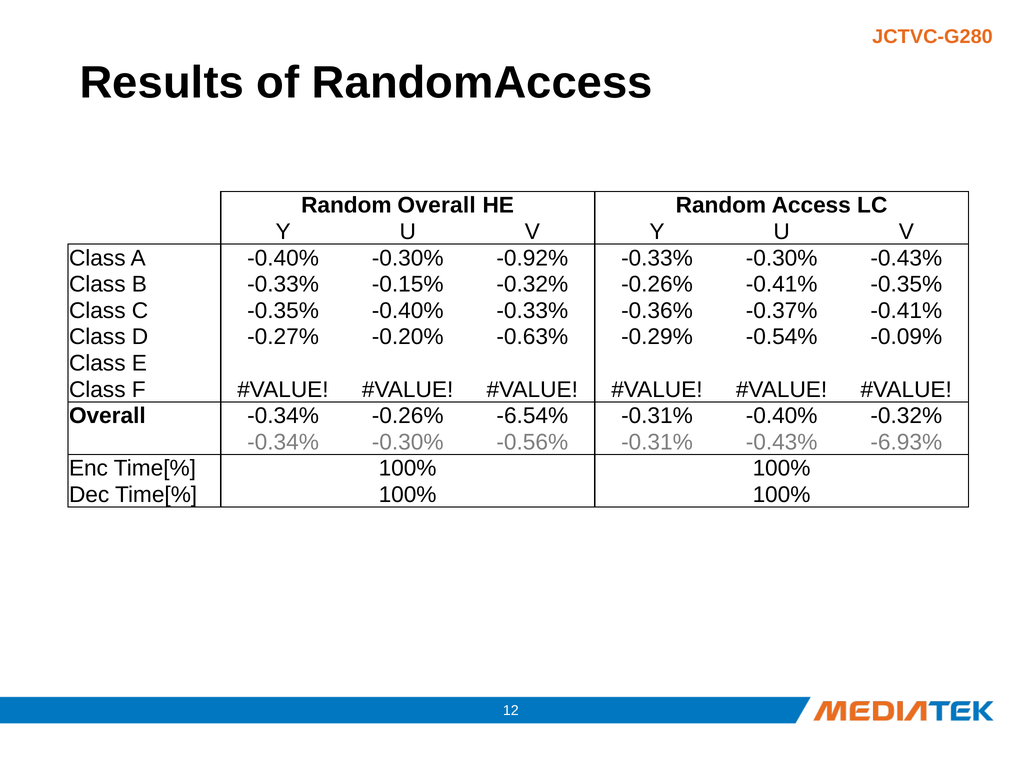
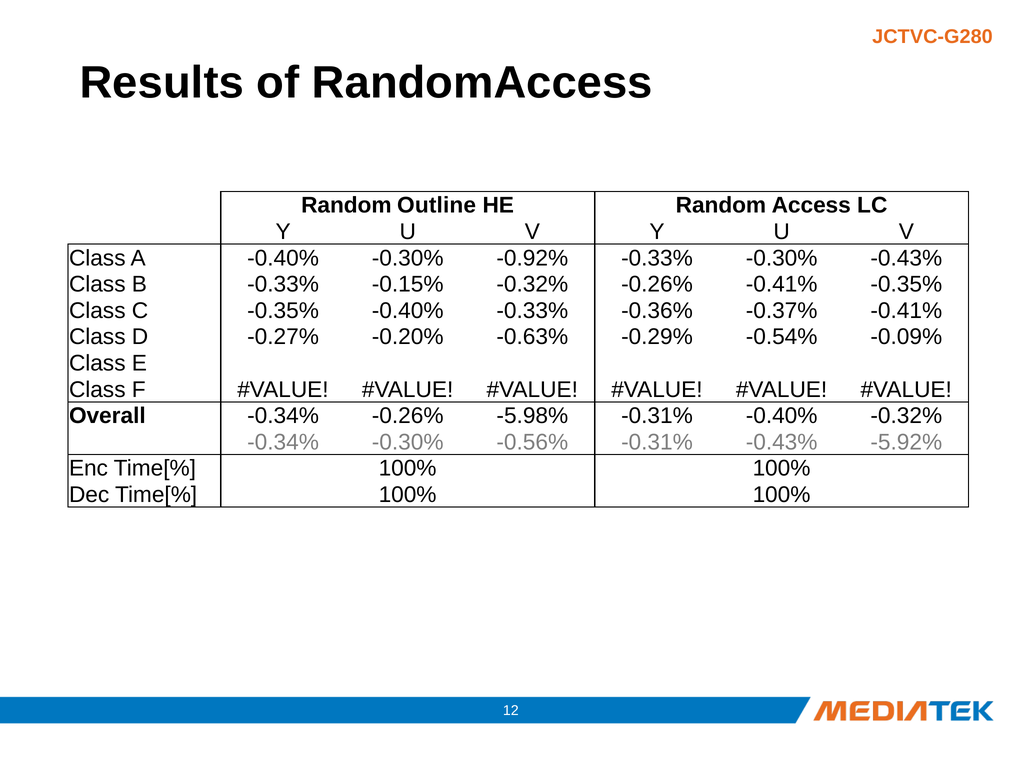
Random Overall: Overall -> Outline
-6.54%: -6.54% -> -5.98%
-6.93%: -6.93% -> -5.92%
